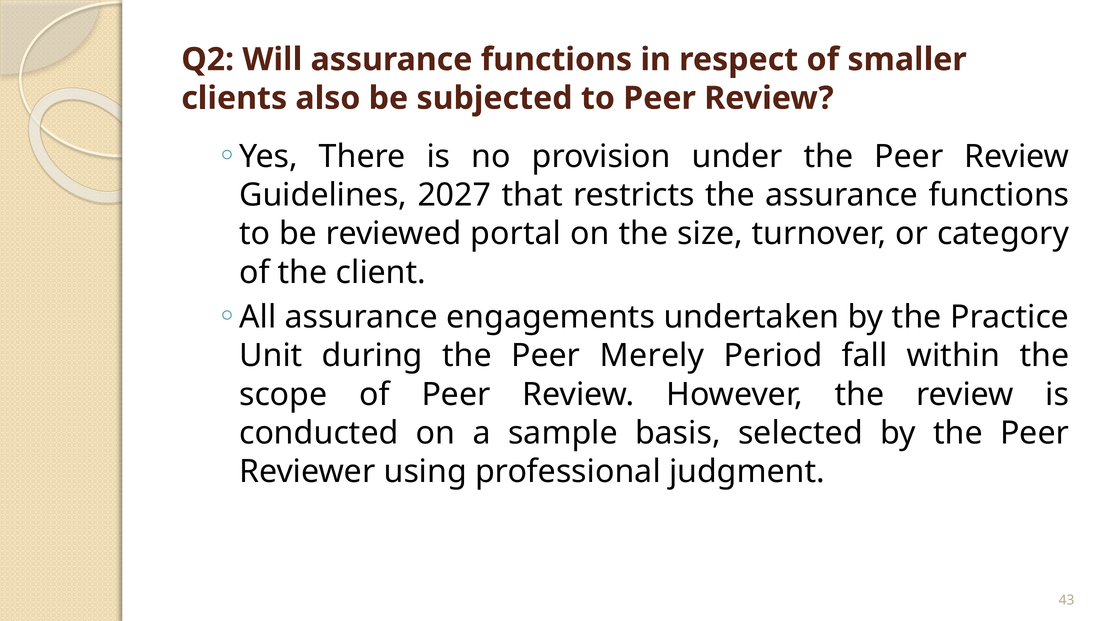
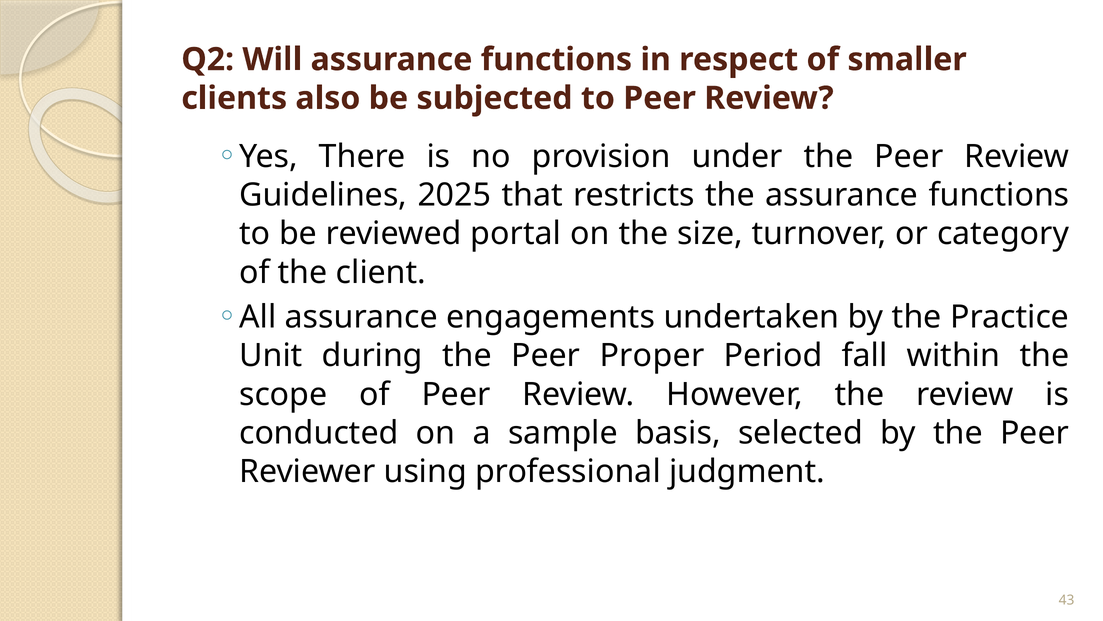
2027: 2027 -> 2025
Merely: Merely -> Proper
